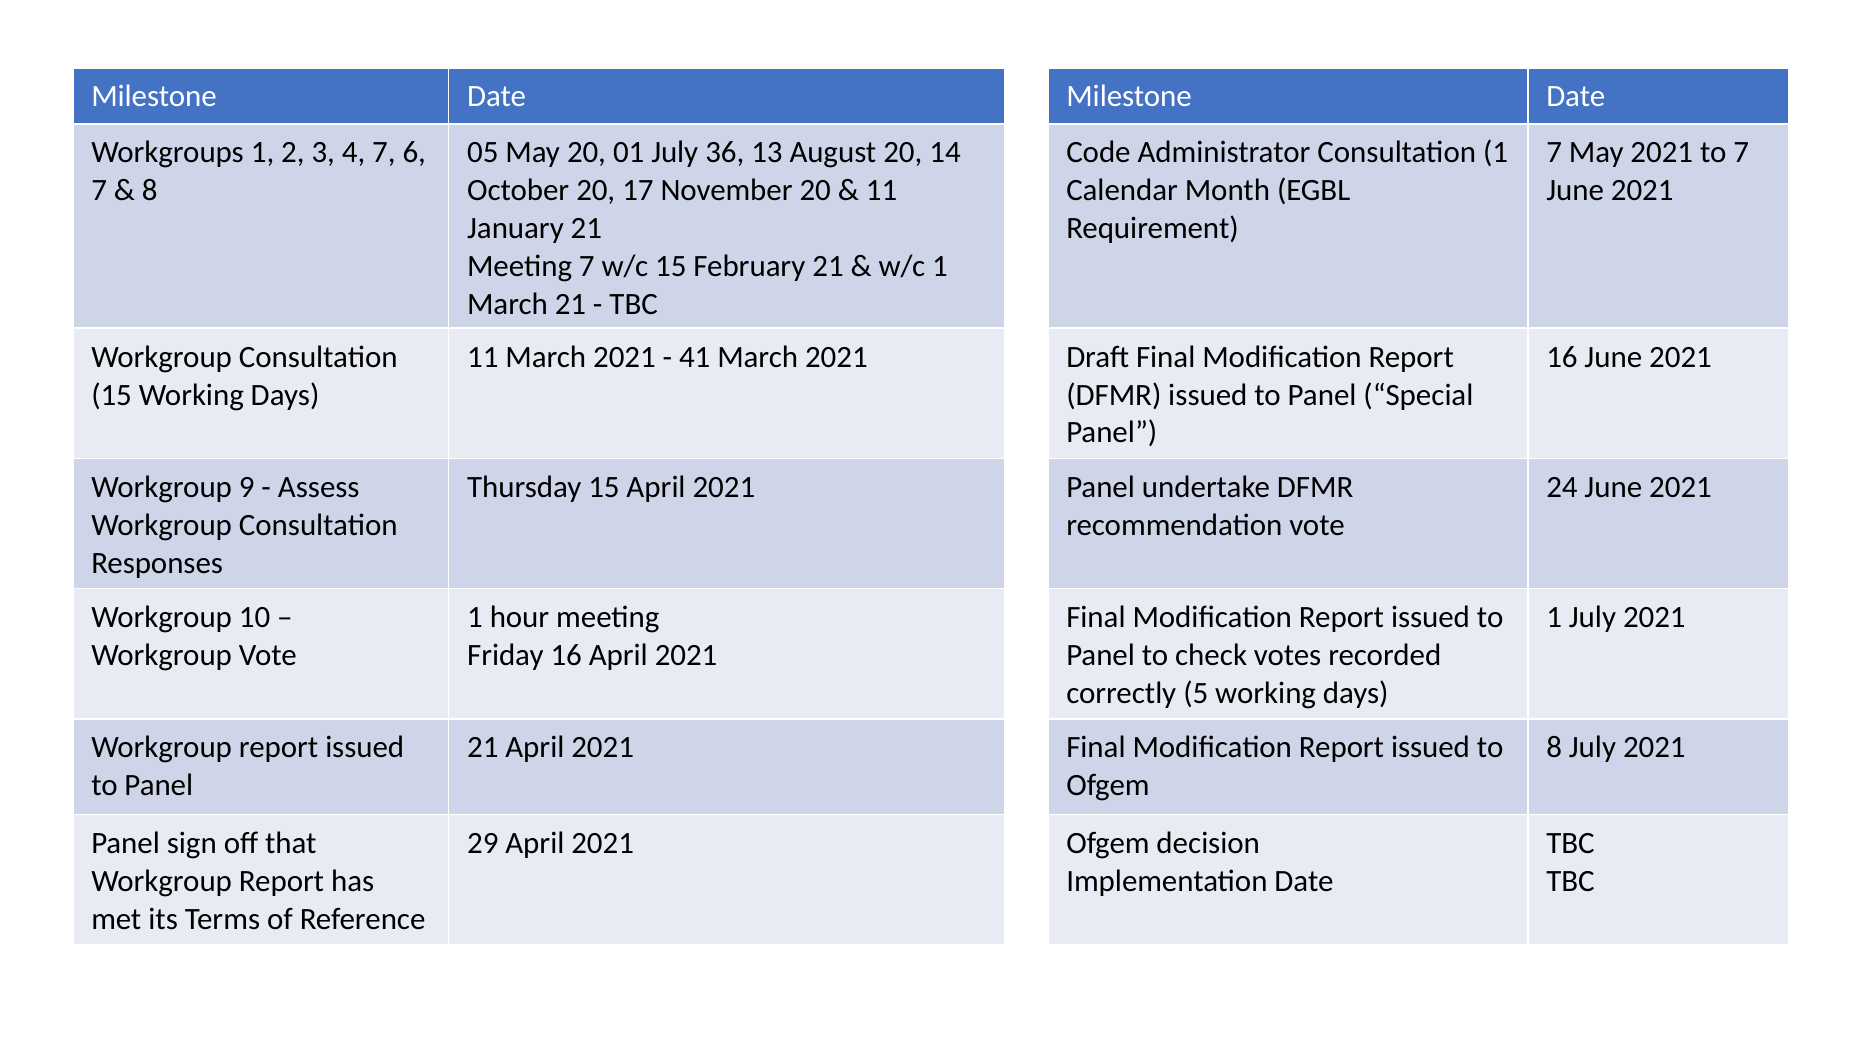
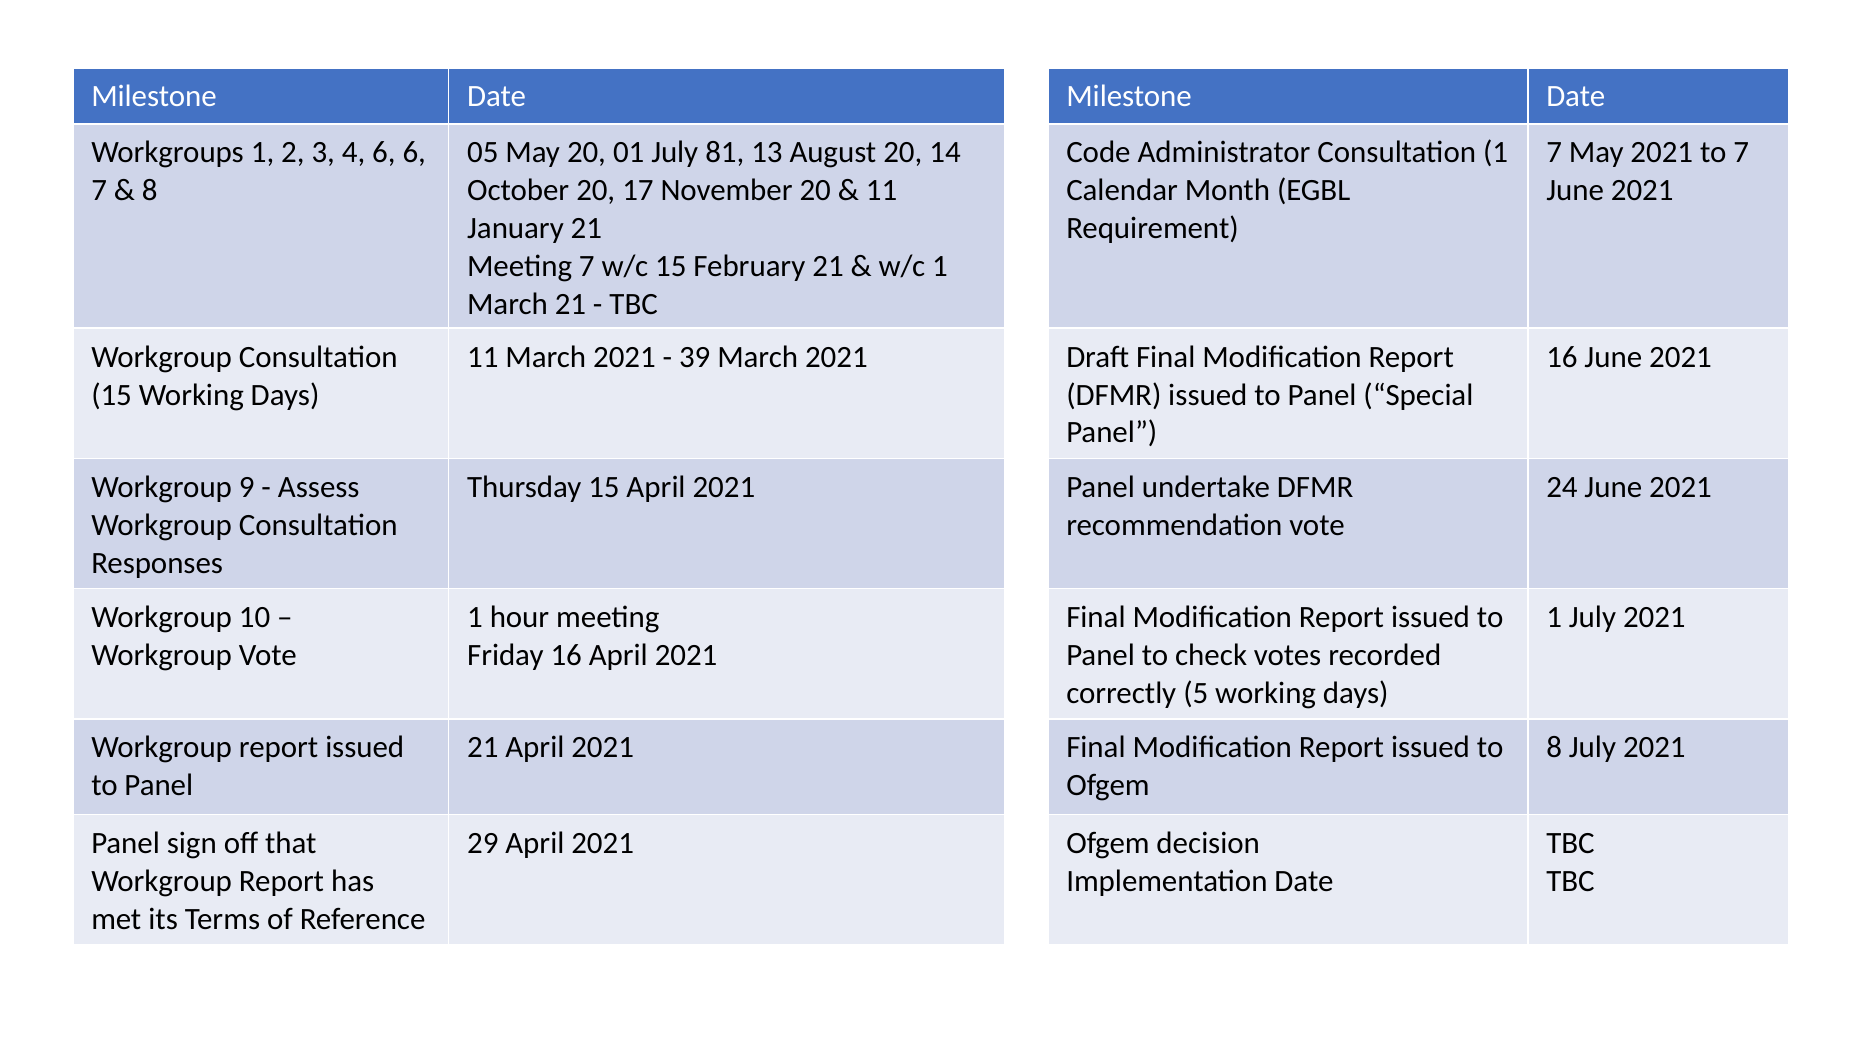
4 7: 7 -> 6
36: 36 -> 81
41: 41 -> 39
